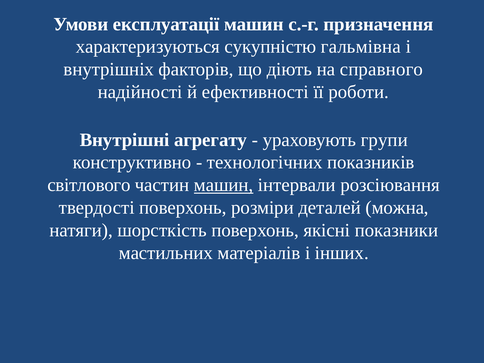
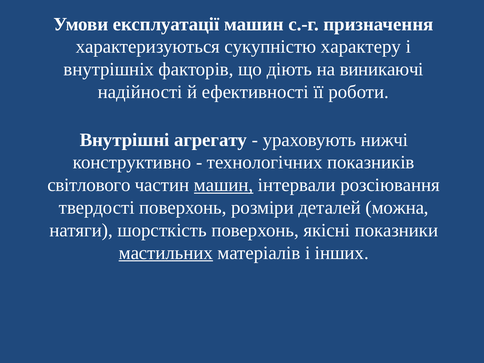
гальмівна: гальмівна -> характеру
справного: справного -> виникаючі
групи: групи -> нижчі
мастильних underline: none -> present
